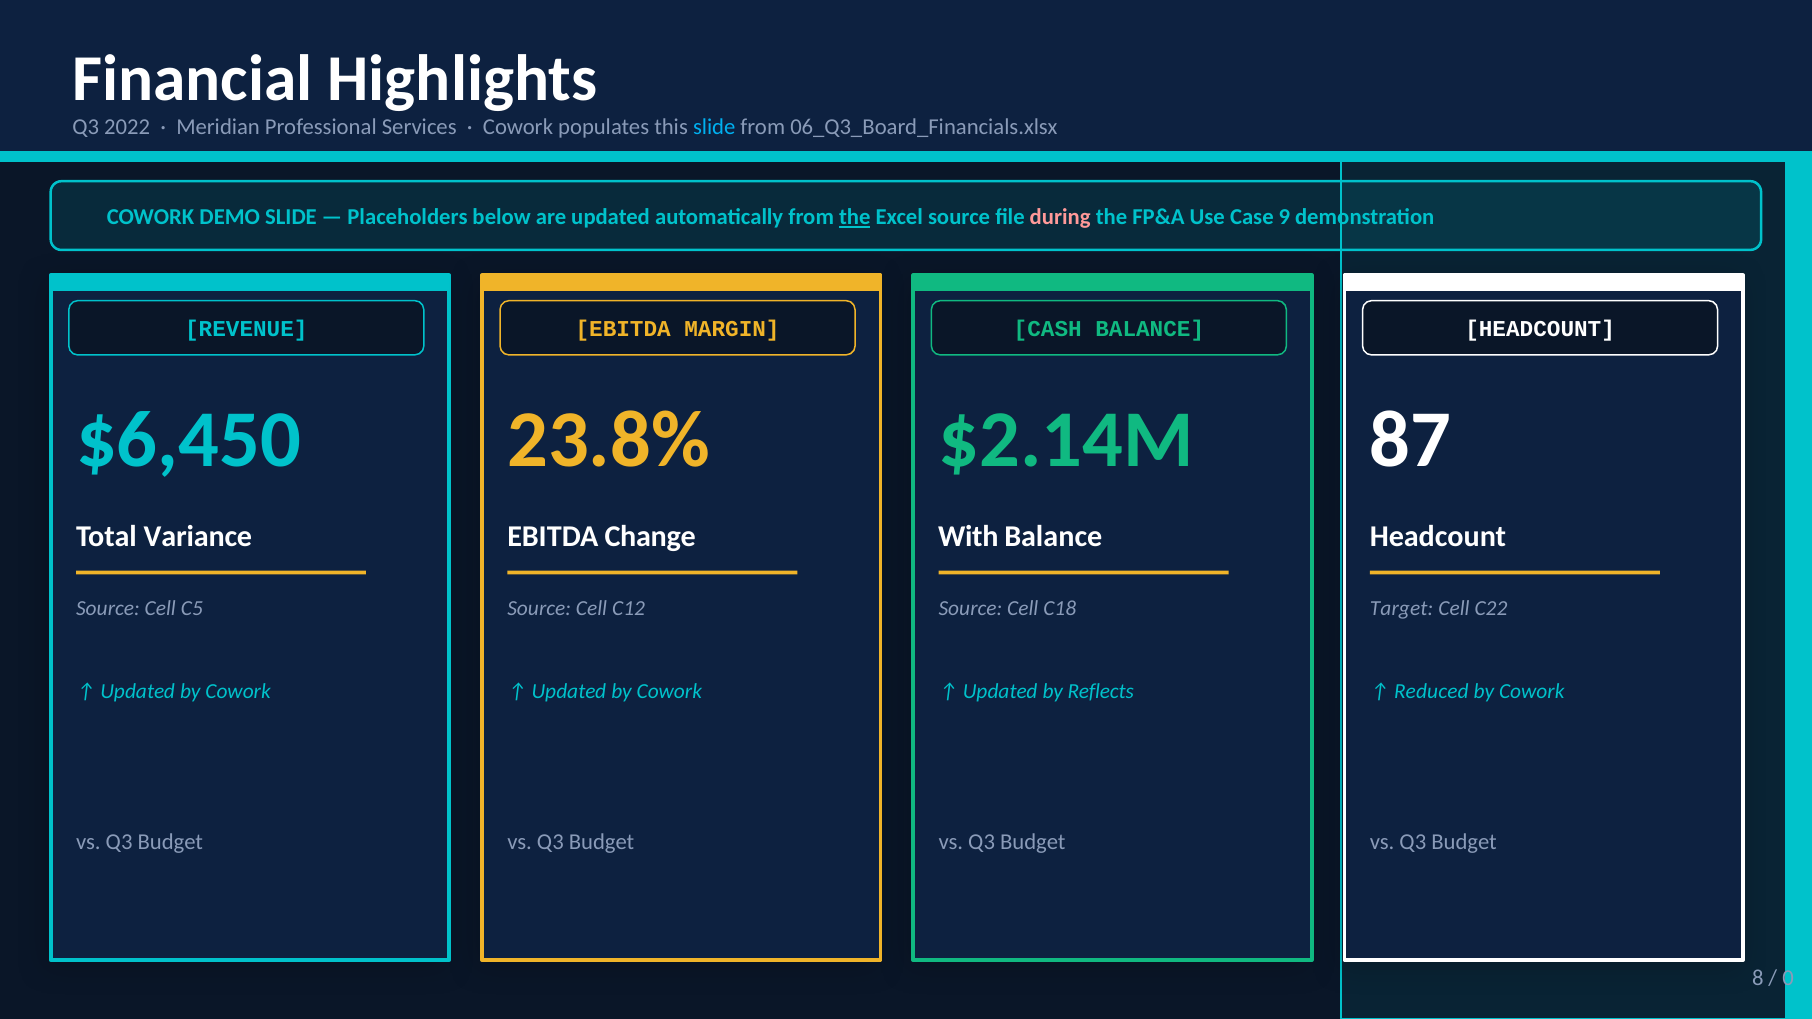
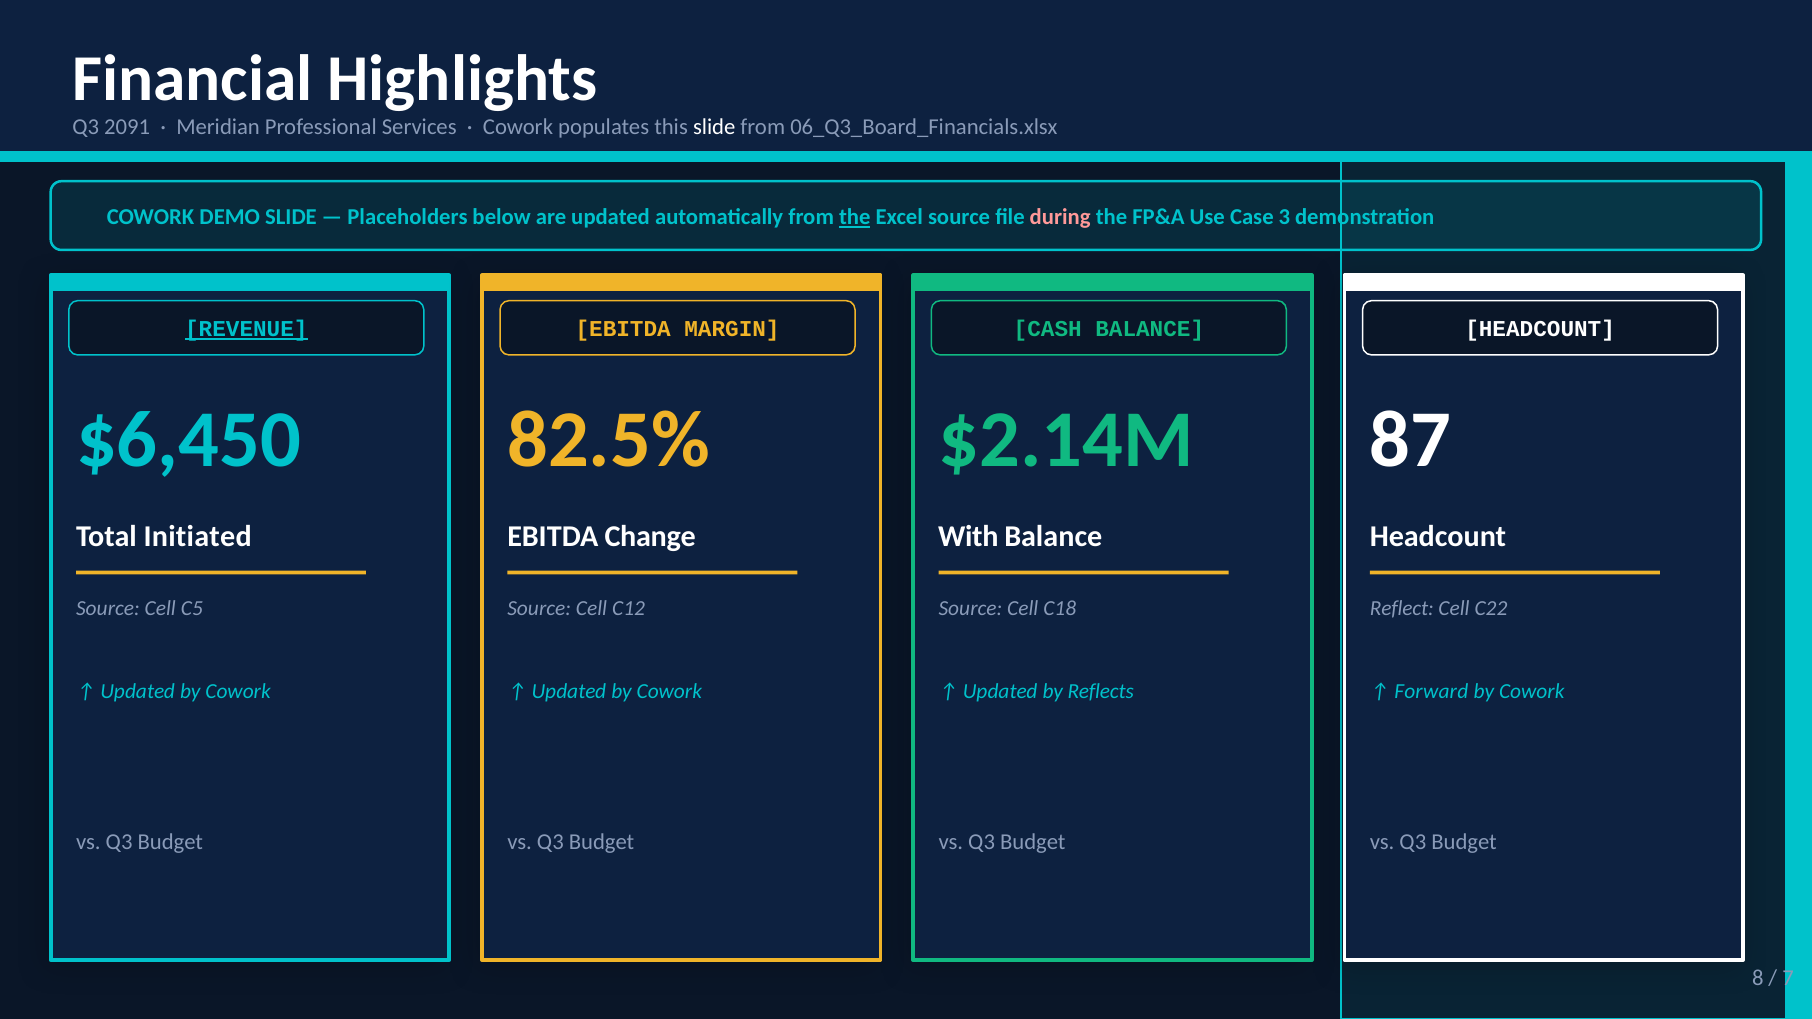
2022: 2022 -> 2091
slide at (714, 127) colour: light blue -> white
9: 9 -> 3
REVENUE underline: none -> present
23.8%: 23.8% -> 82.5%
Variance: Variance -> Initiated
Target: Target -> Reflect
Reduced: Reduced -> Forward
0: 0 -> 7
